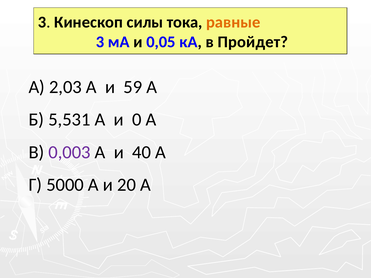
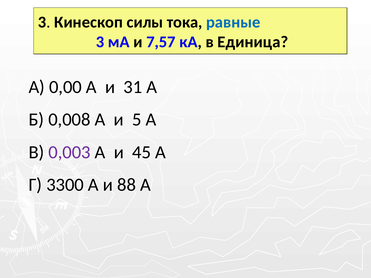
равные colour: orange -> blue
0,05: 0,05 -> 7,57
Пройдет: Пройдет -> Единица
2,03: 2,03 -> 0,00
59: 59 -> 31
5,531: 5,531 -> 0,008
0: 0 -> 5
40: 40 -> 45
5000: 5000 -> 3300
20: 20 -> 88
